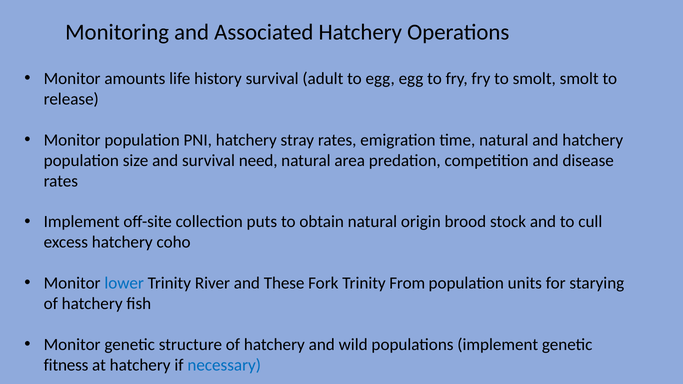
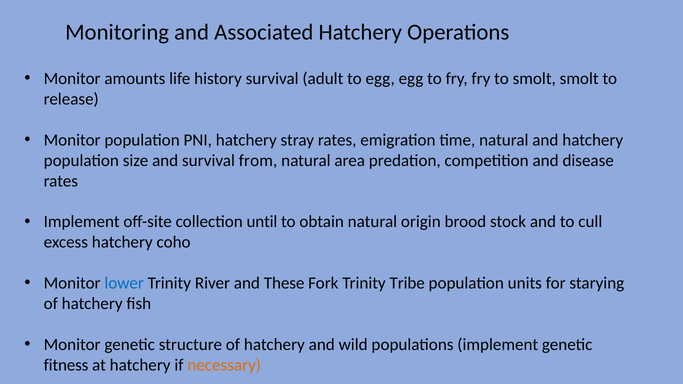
need: need -> from
puts: puts -> until
From: From -> Tribe
necessary colour: blue -> orange
